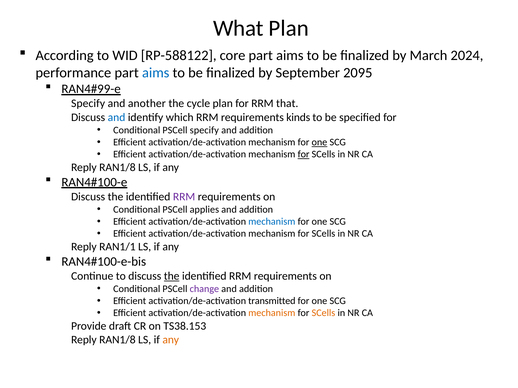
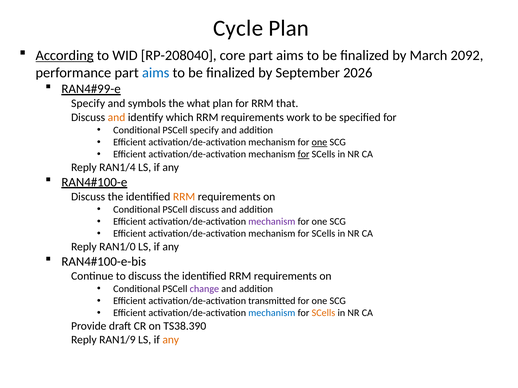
What: What -> Cycle
According underline: none -> present
RP-588122: RP-588122 -> RP-208040
2024: 2024 -> 2092
2095: 2095 -> 2026
another: another -> symbols
cycle: cycle -> what
and at (117, 117) colour: blue -> orange
kinds: kinds -> work
RAN1/8 at (117, 168): RAN1/8 -> RAN1/4
RRM at (184, 197) colour: purple -> orange
PSCell applies: applies -> discuss
mechanism at (272, 222) colour: blue -> purple
RAN1/1: RAN1/1 -> RAN1/0
the at (172, 276) underline: present -> none
mechanism at (272, 313) colour: orange -> blue
TS38.153: TS38.153 -> TS38.390
RAN1/8 at (117, 340): RAN1/8 -> RAN1/9
